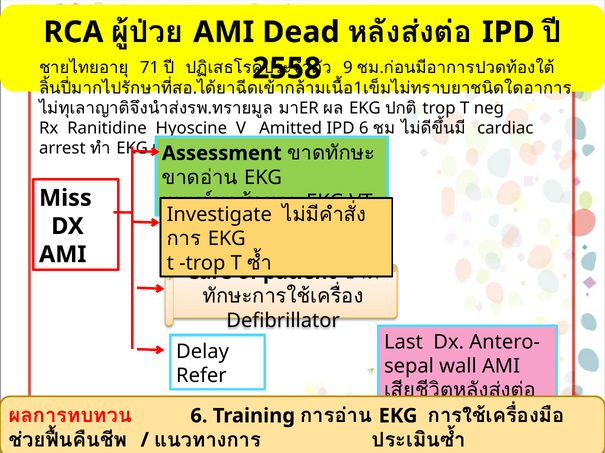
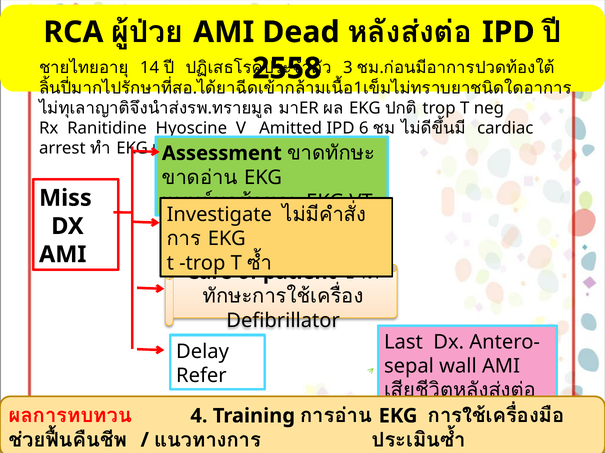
71: 71 -> 14
9: 9 -> 3
6 at (199, 416): 6 -> 4
